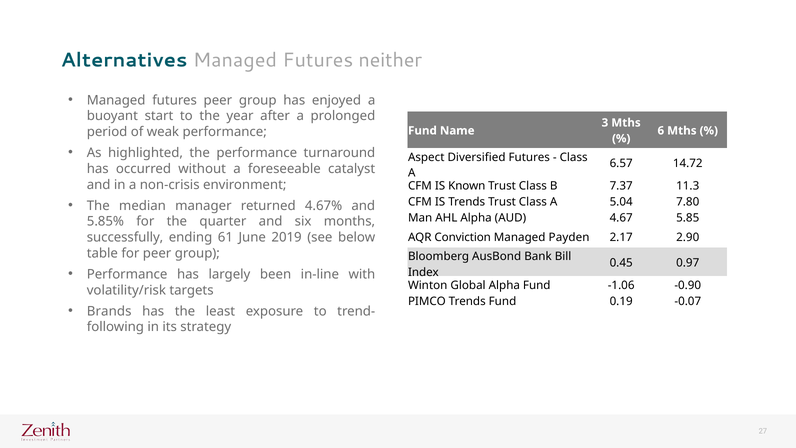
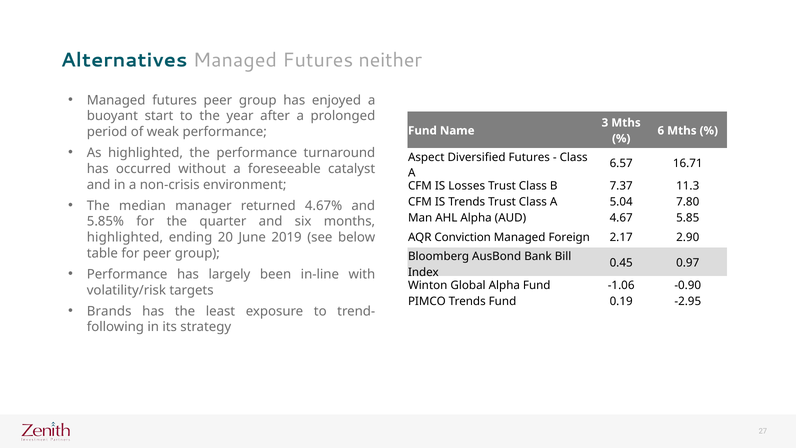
14.72: 14.72 -> 16.71
Known: Known -> Losses
successfully at (125, 237): successfully -> highlighted
61: 61 -> 20
Payden: Payden -> Foreign
-0.07: -0.07 -> -2.95
